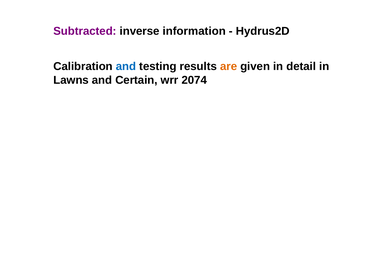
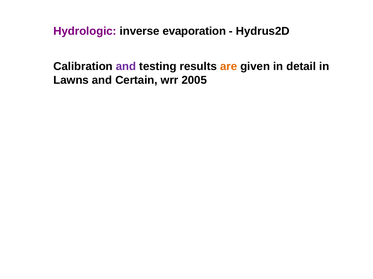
Subtracted: Subtracted -> Hydrologic
information: information -> evaporation
and at (126, 67) colour: blue -> purple
2074: 2074 -> 2005
